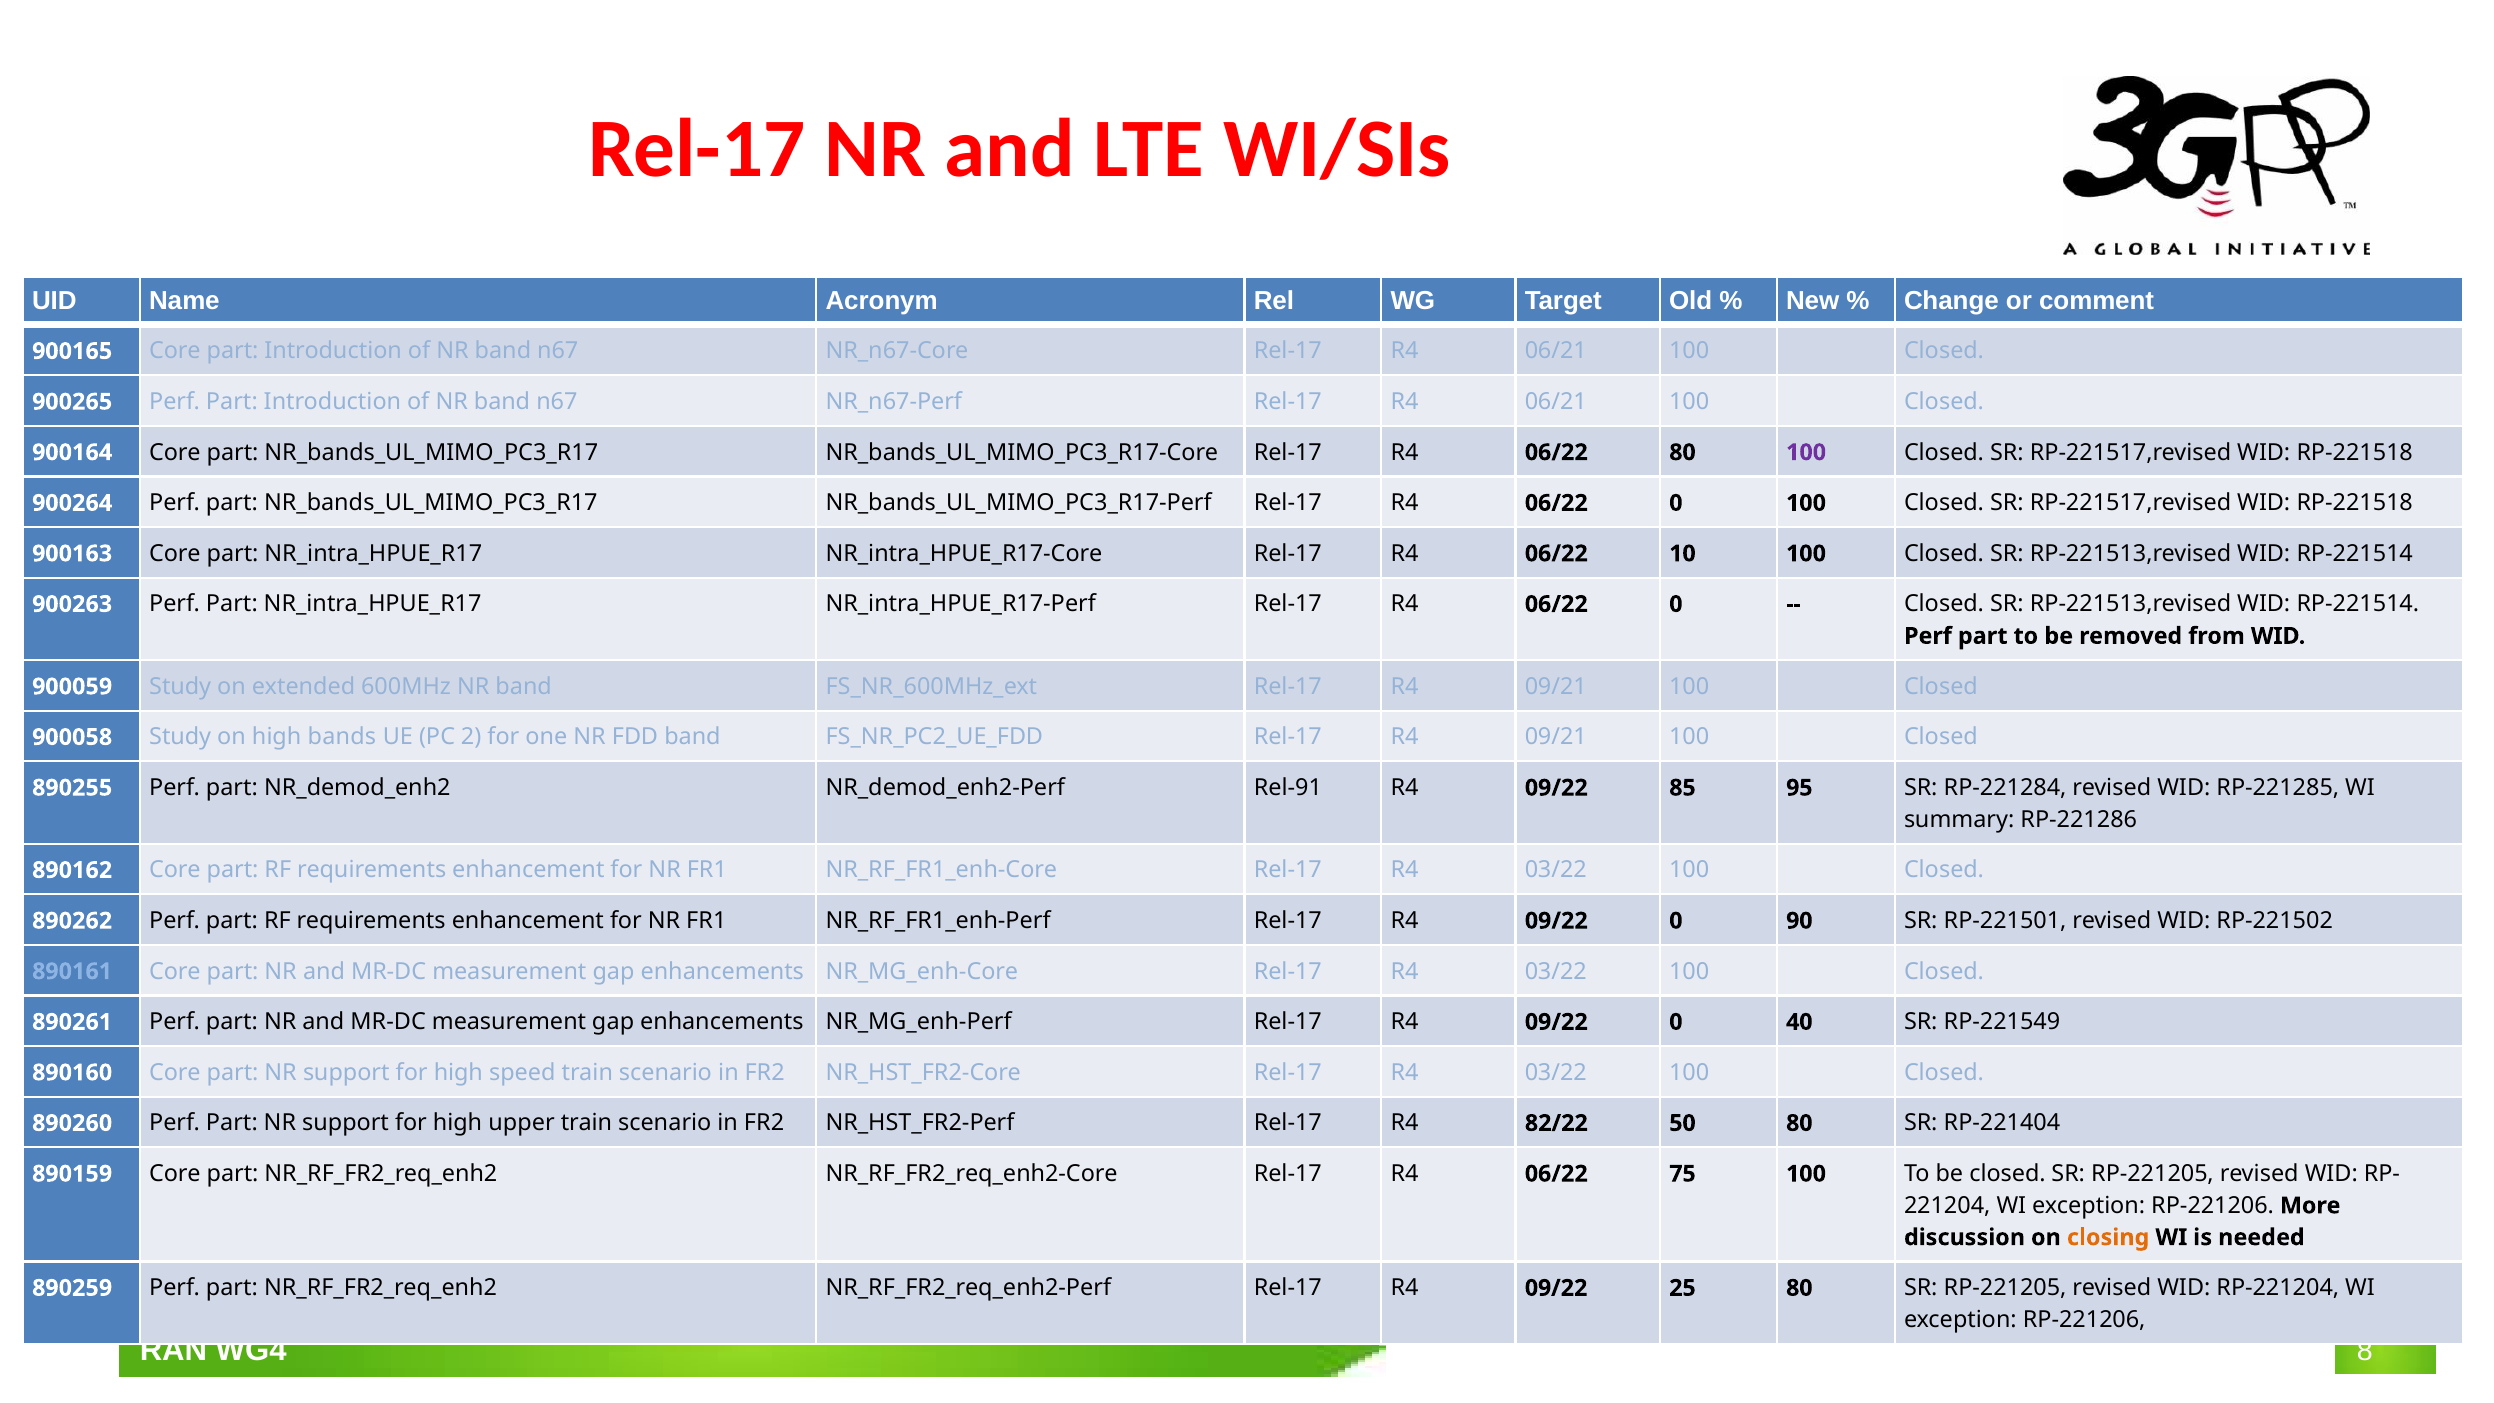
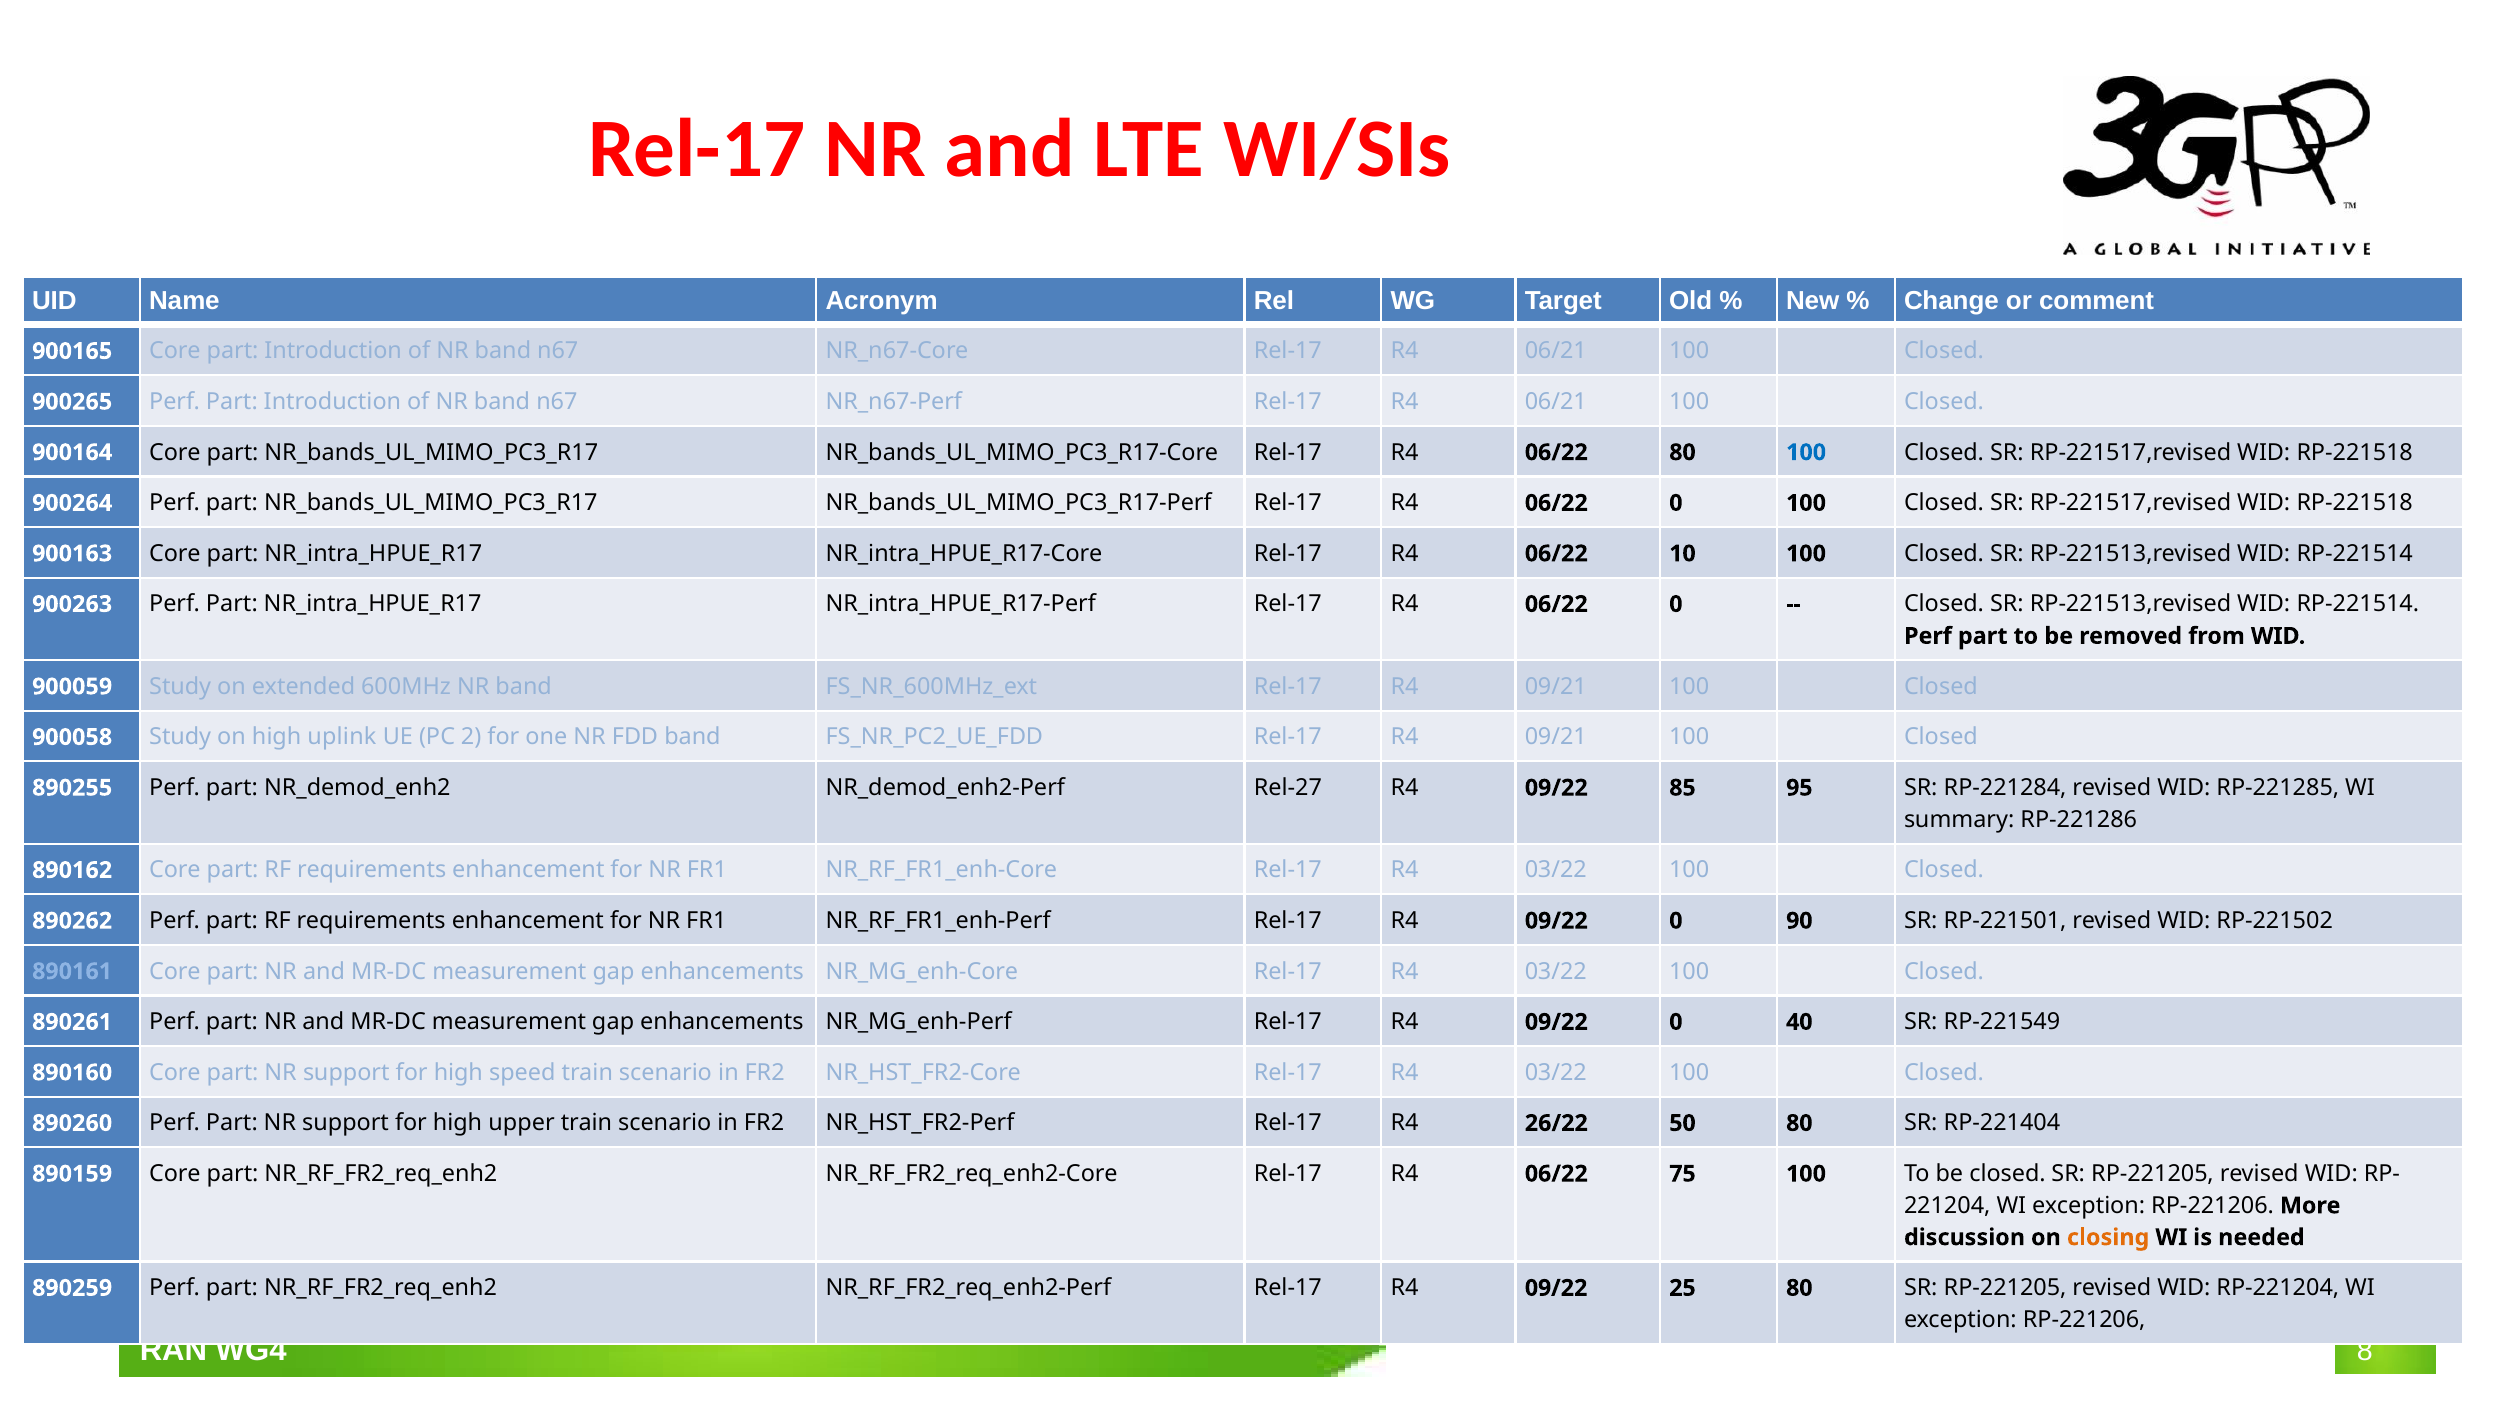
100 at (1806, 452) colour: purple -> blue
bands: bands -> uplink
Rel-91: Rel-91 -> Rel-27
82/22: 82/22 -> 26/22
